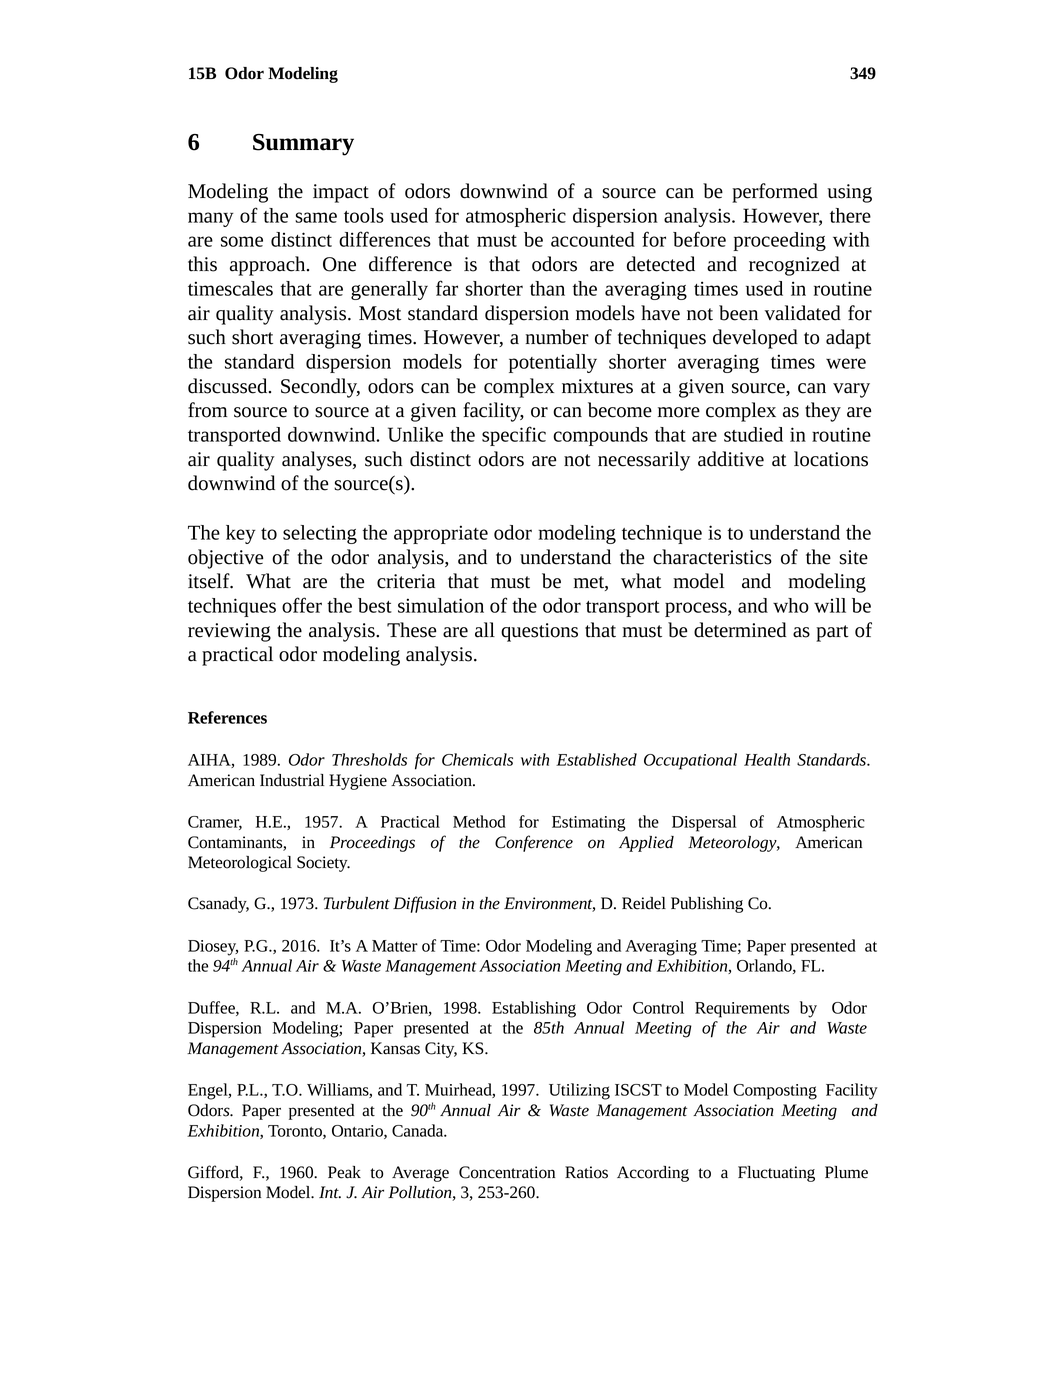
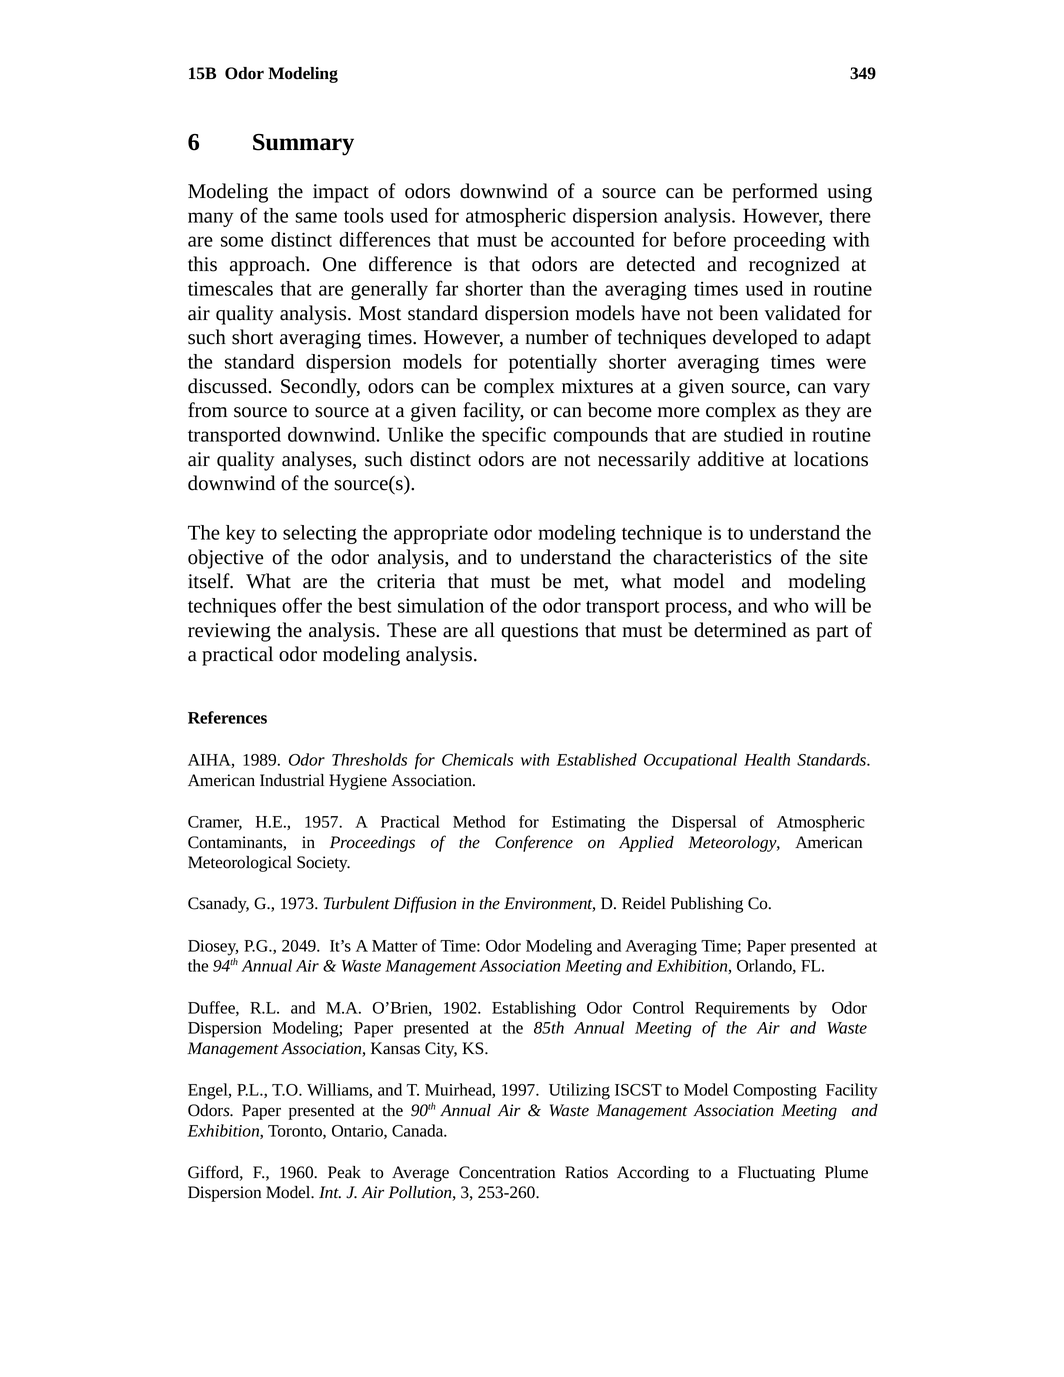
2016: 2016 -> 2049
1998: 1998 -> 1902
